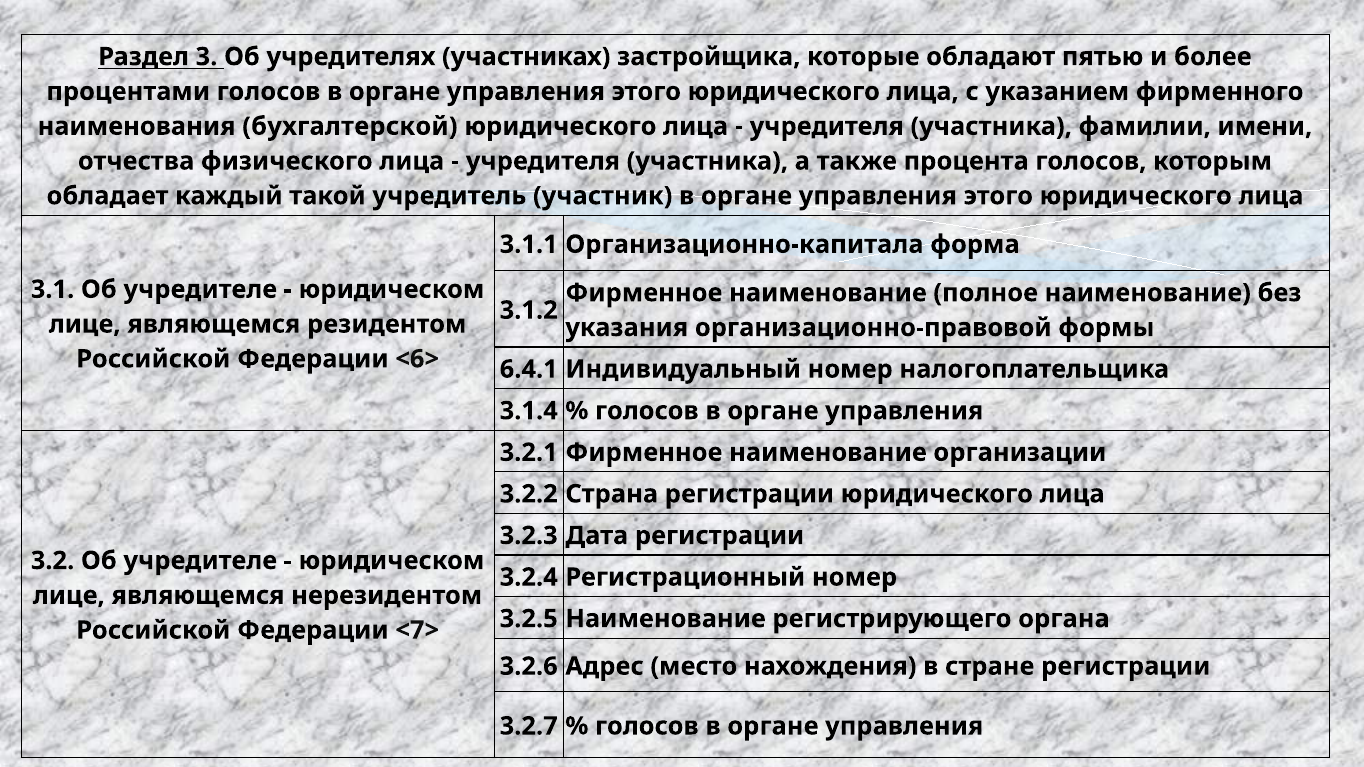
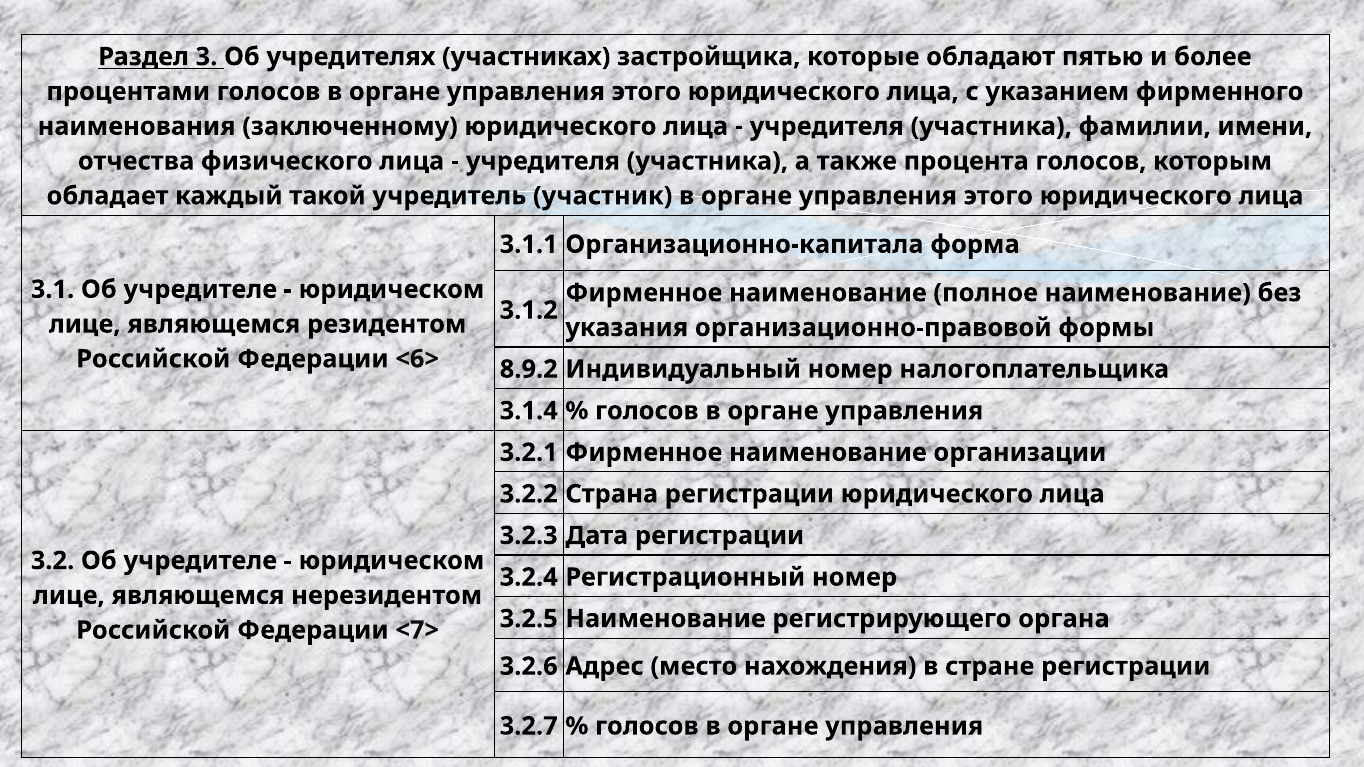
бухгалтерской: бухгалтерской -> заключенному
6.4.1: 6.4.1 -> 8.9.2
